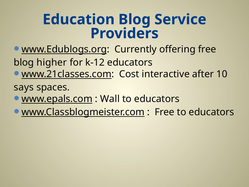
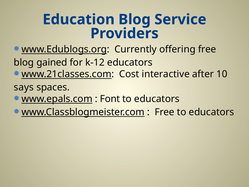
higher: higher -> gained
Wall: Wall -> Font
